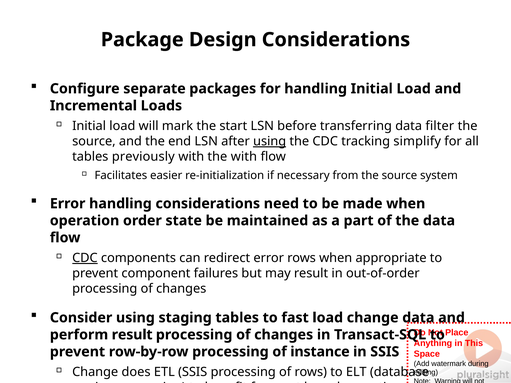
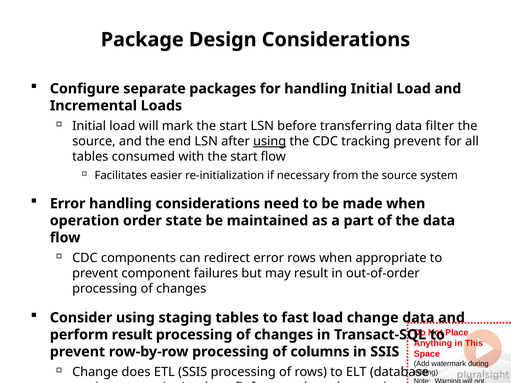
tracking simplify: simplify -> prevent
previously: previously -> consumed
with the with: with -> start
CDC at (85, 258) underline: present -> none
instance: instance -> columns
